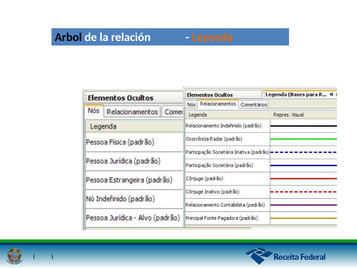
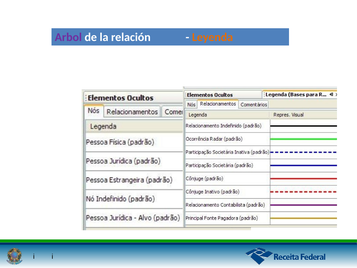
Arbol colour: black -> purple
